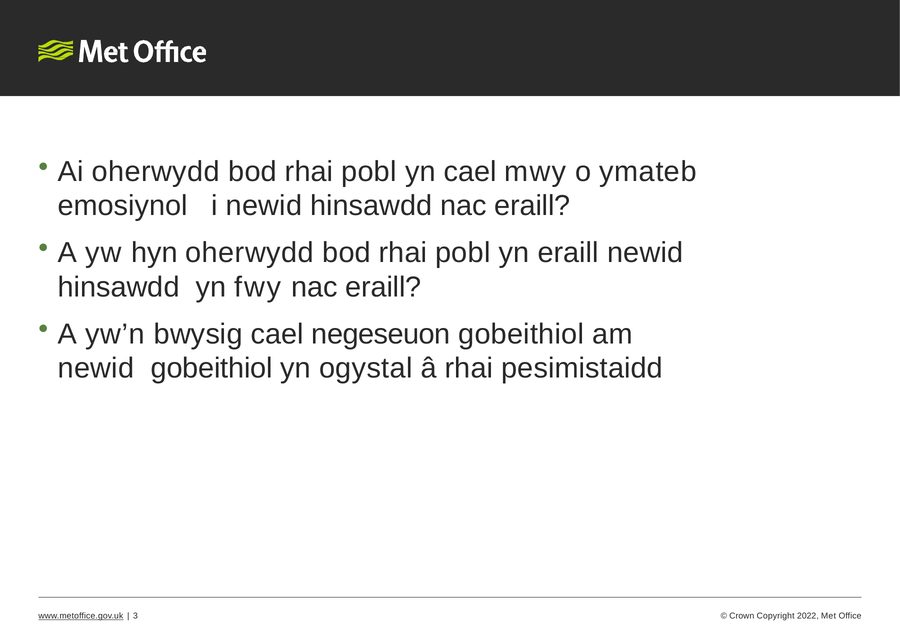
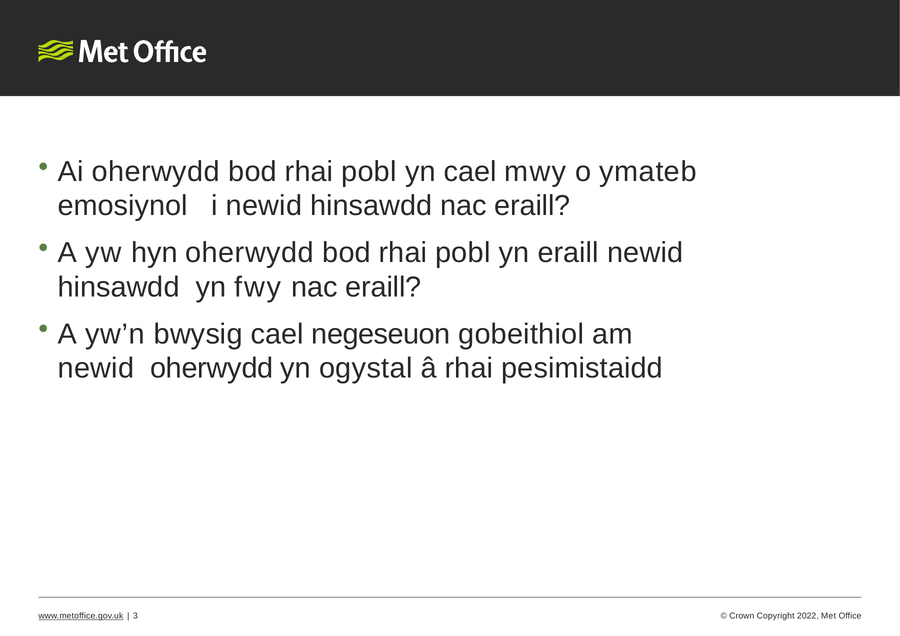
newid gobeithiol: gobeithiol -> oherwydd
